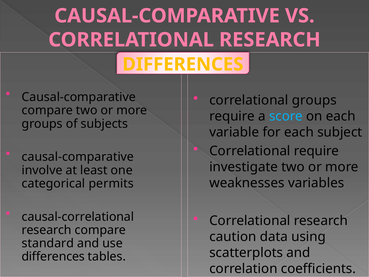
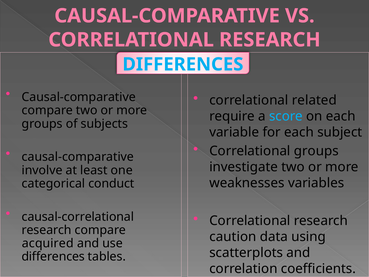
DIFFERENCES at (183, 64) colour: yellow -> light blue
groups at (314, 100): groups -> related
Correlational require: require -> groups
permits: permits -> conduct
standard: standard -> acquired
